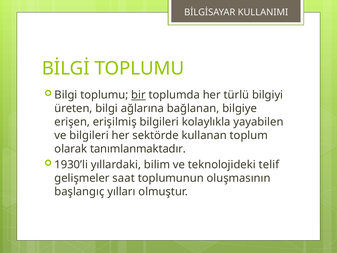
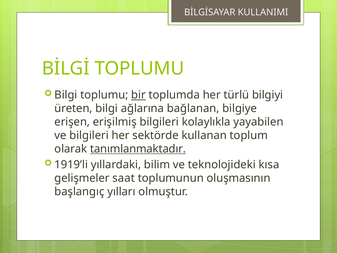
tanımlanmaktadır underline: none -> present
1930’li: 1930’li -> 1919’li
telif: telif -> kısa
